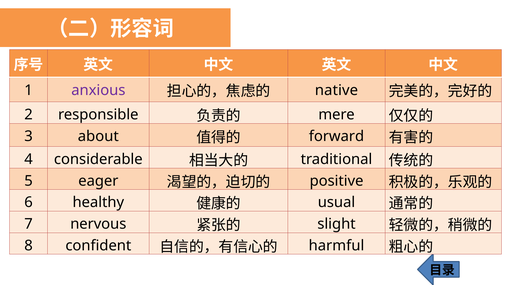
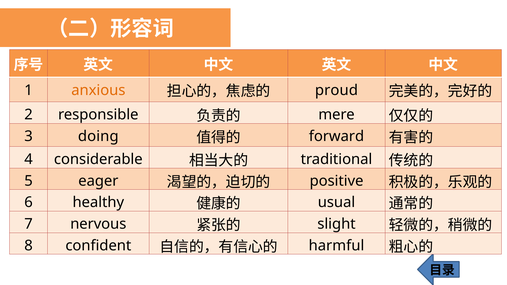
anxious colour: purple -> orange
native: native -> proud
about: about -> doing
